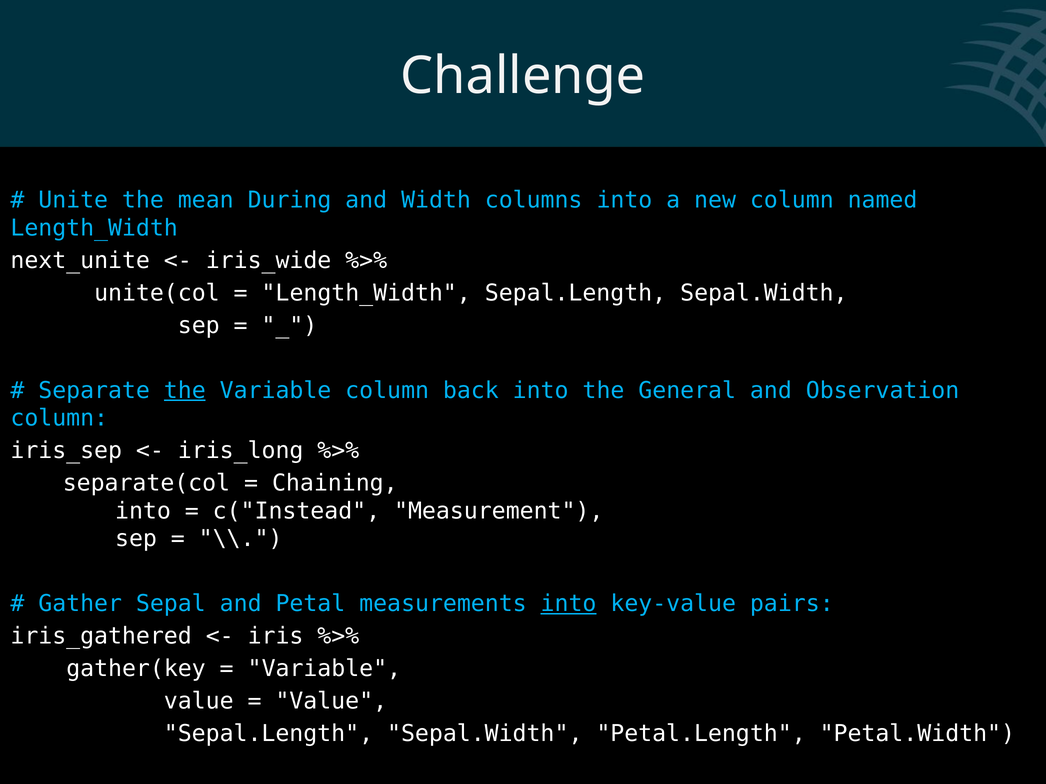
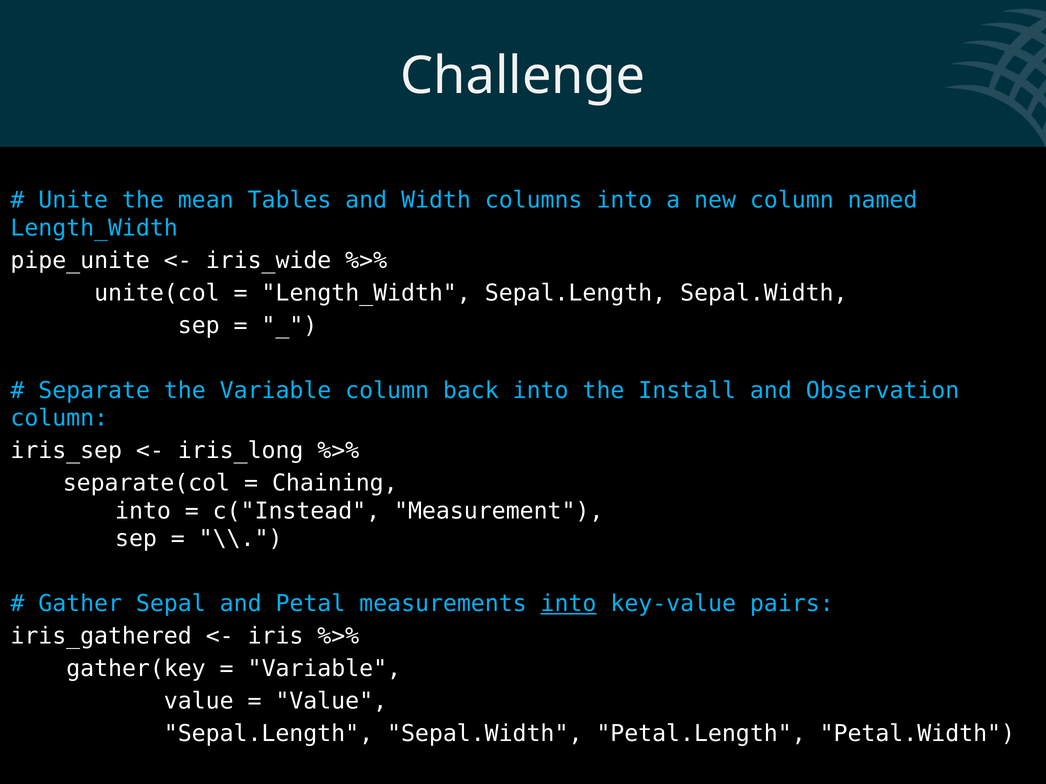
During: During -> Tables
next_unite: next_unite -> pipe_unite
the at (185, 391) underline: present -> none
General: General -> Install
